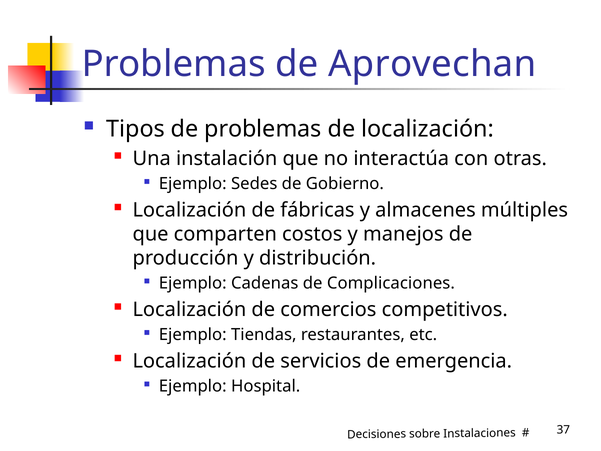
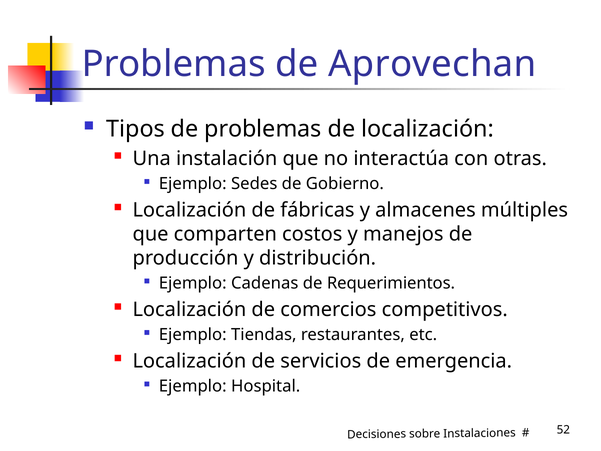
Complicaciones: Complicaciones -> Requerimientos
37: 37 -> 52
